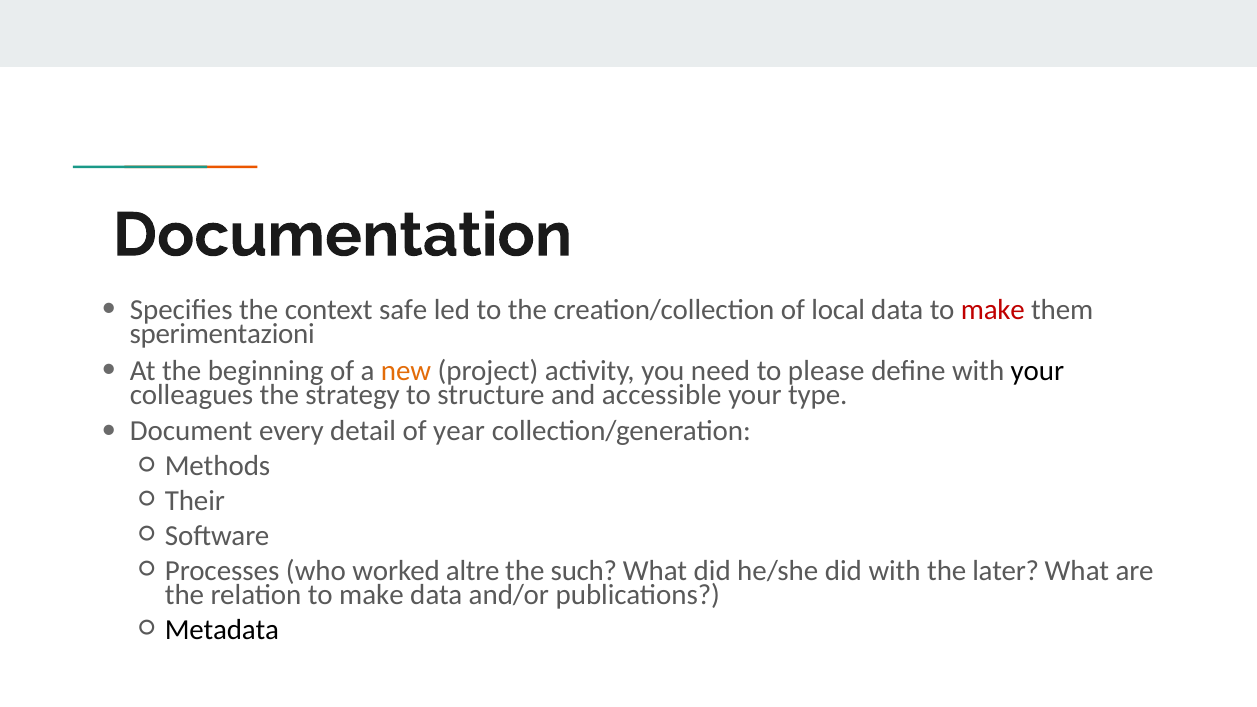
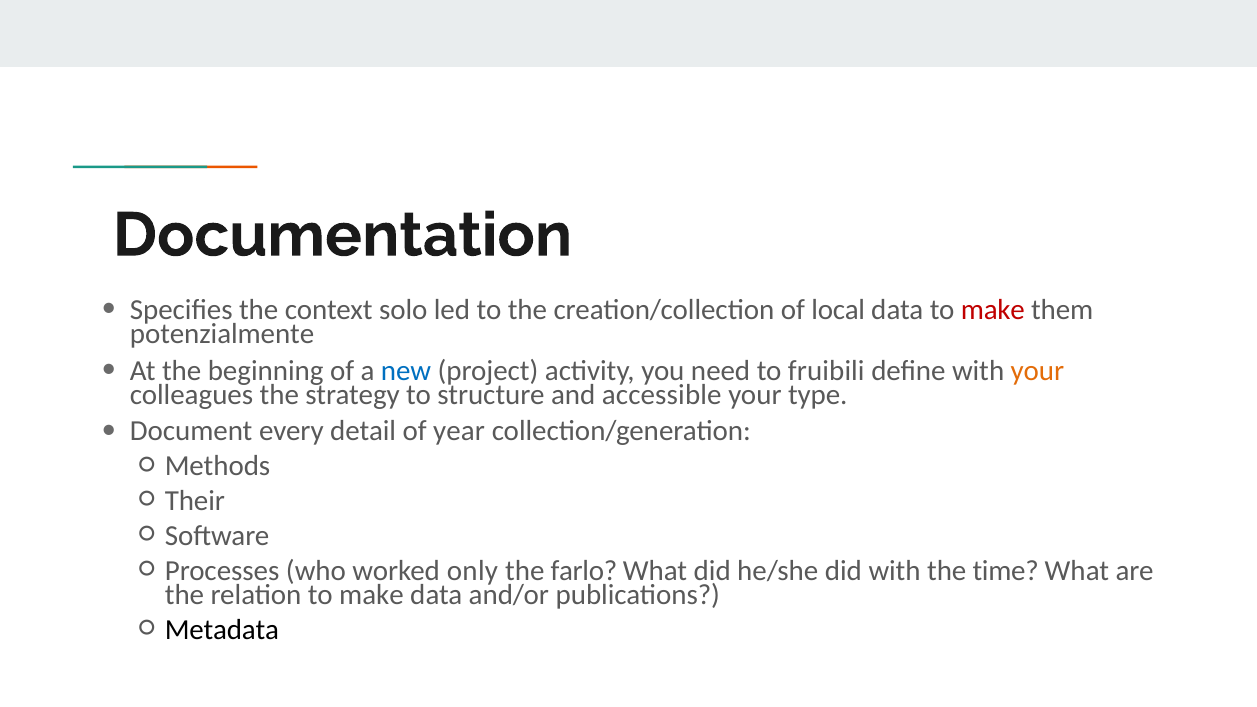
safe: safe -> solo
sperimentazioni: sperimentazioni -> potenzialmente
new colour: orange -> blue
please: please -> fruibili
your at (1037, 371) colour: black -> orange
altre: altre -> only
such: such -> farlo
later: later -> time
